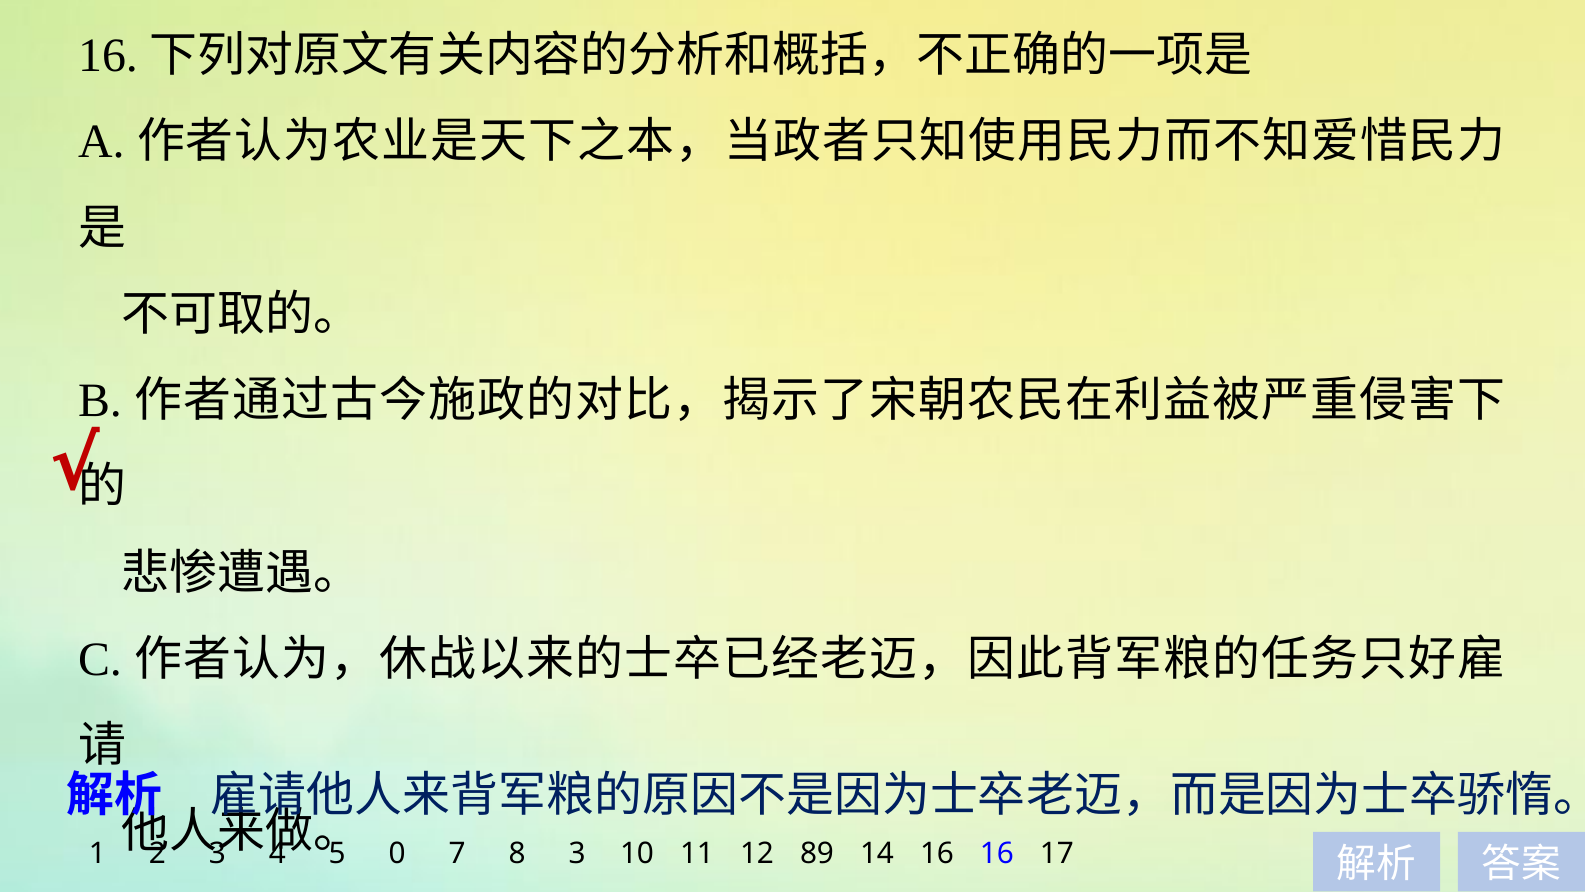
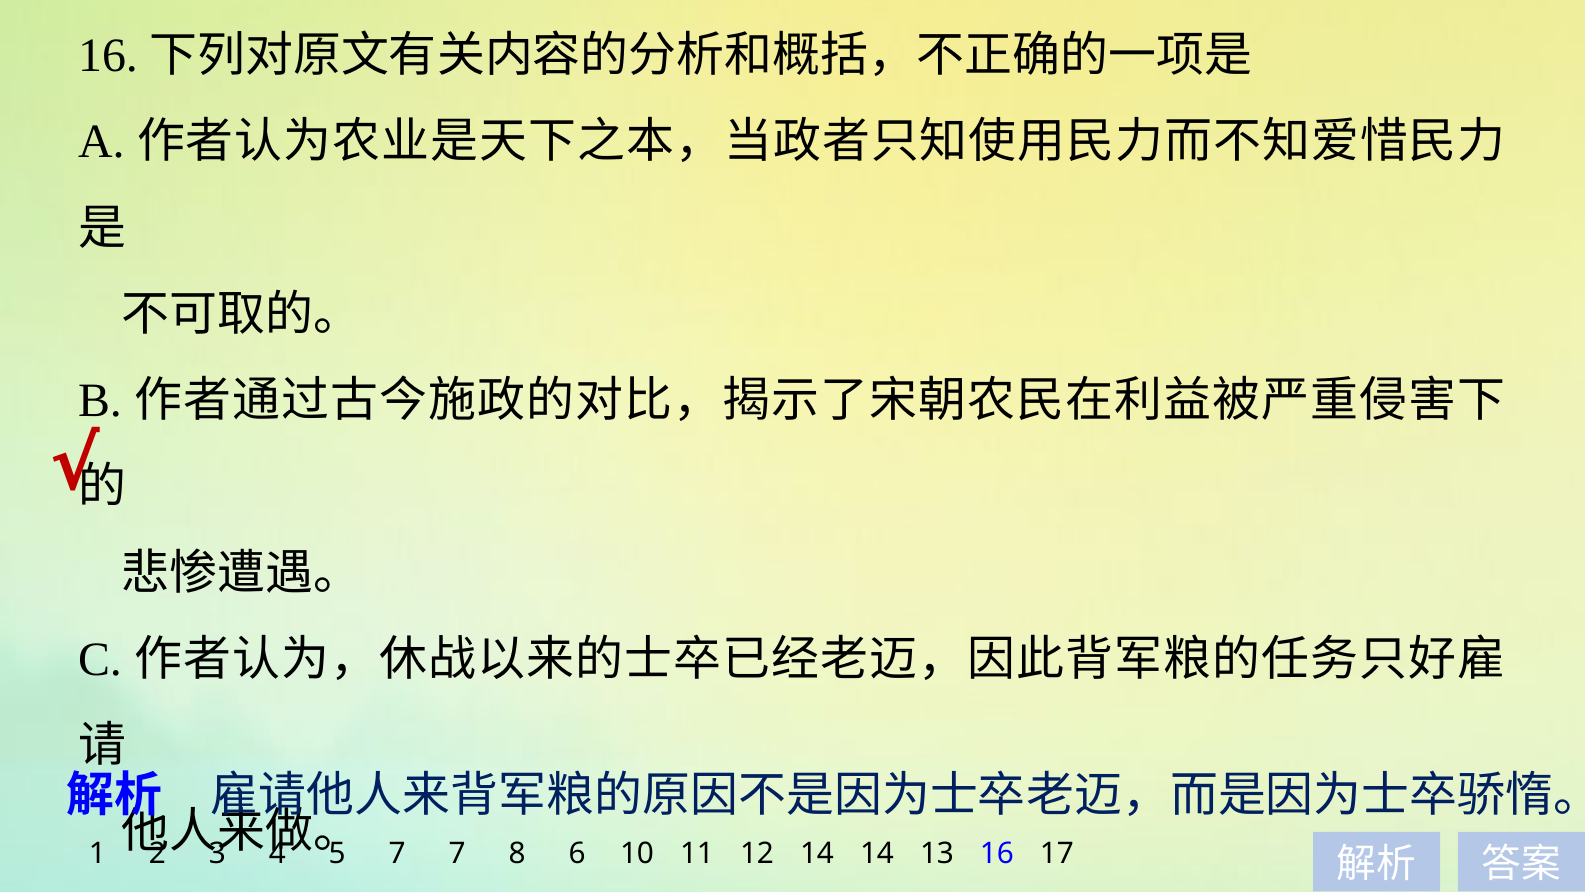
0 at (397, 853): 0 -> 7
8 3: 3 -> 6
12 89: 89 -> 14
14 16: 16 -> 13
